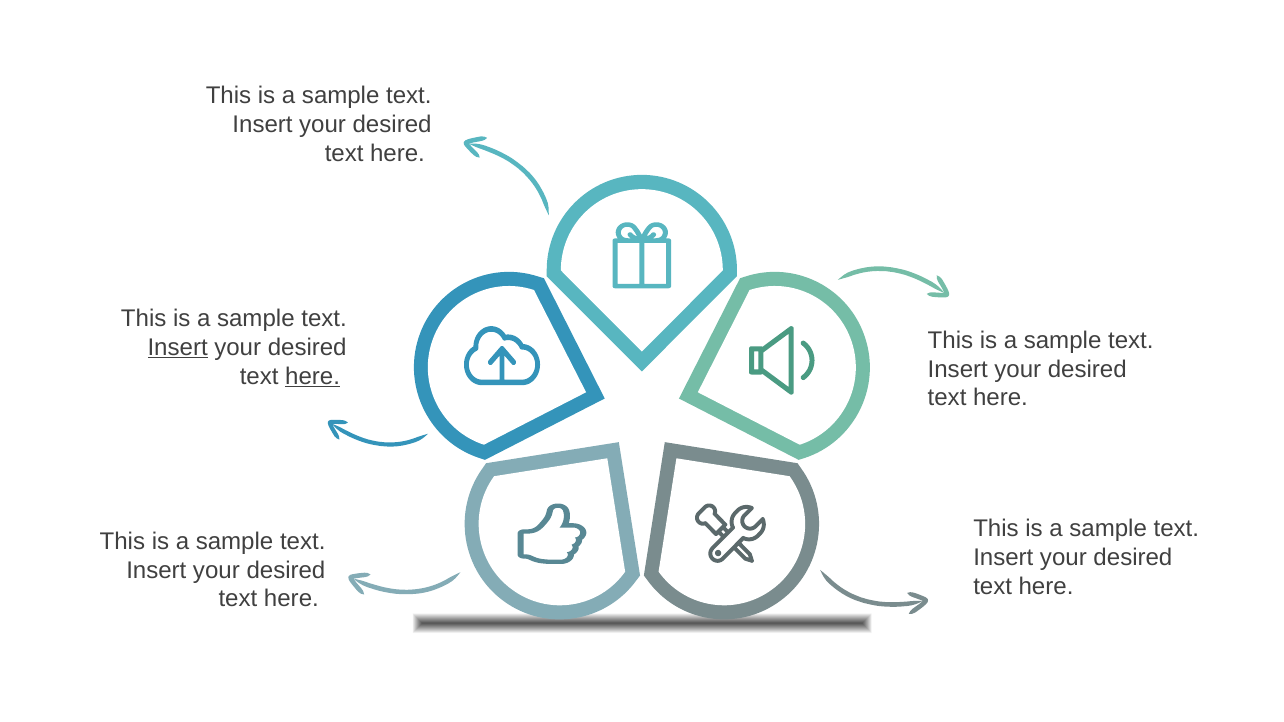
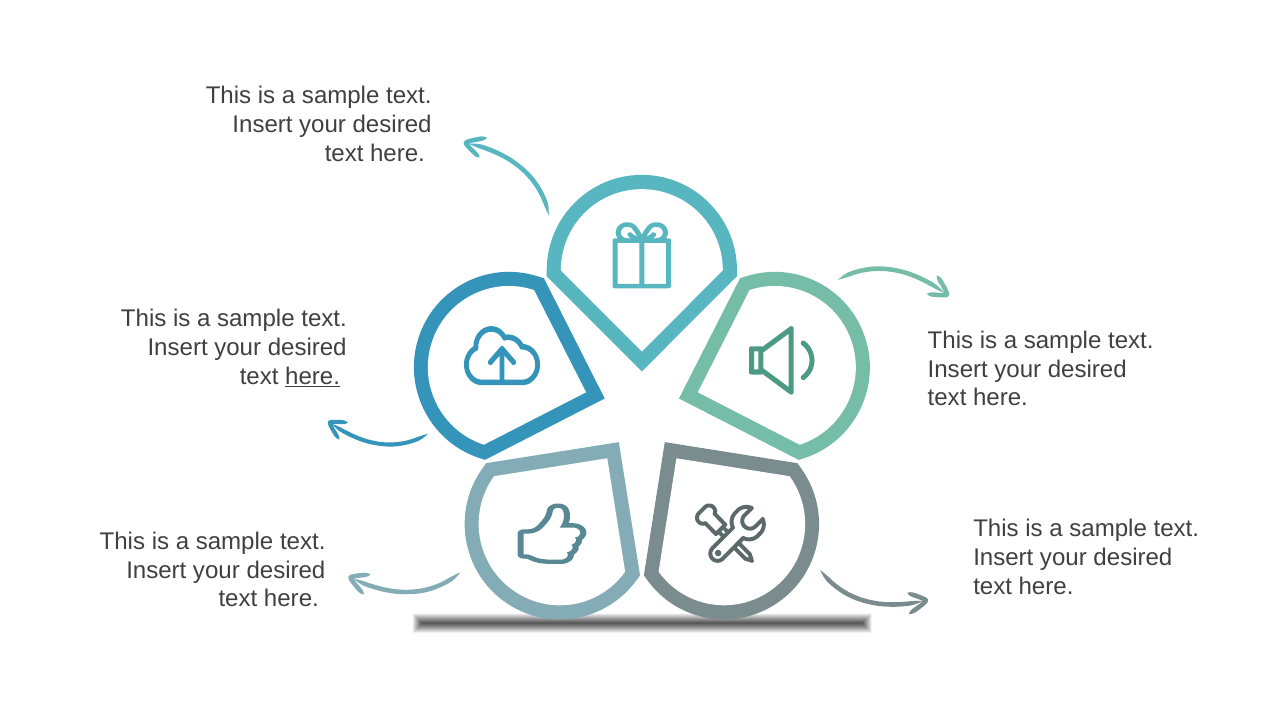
Insert at (178, 347) underline: present -> none
